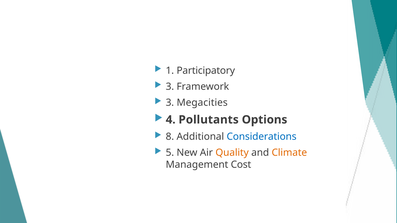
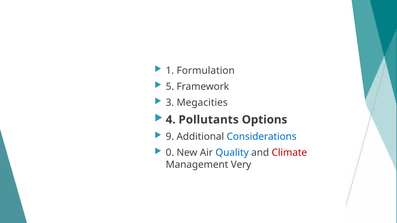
Participatory: Participatory -> Formulation
3 at (170, 87): 3 -> 5
8: 8 -> 9
5: 5 -> 0
Quality colour: orange -> blue
Climate colour: orange -> red
Cost: Cost -> Very
